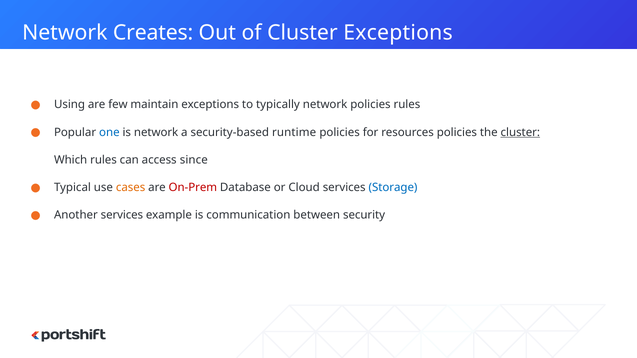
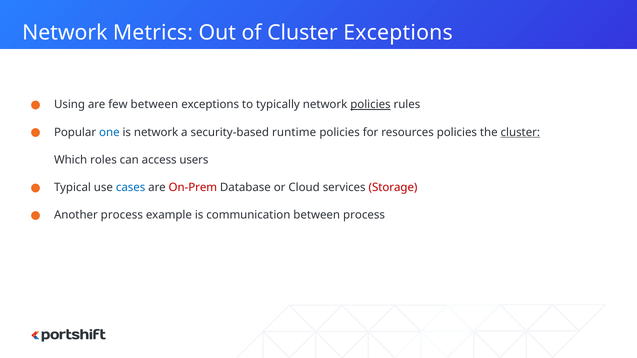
Creates: Creates -> Metrics
few maintain: maintain -> between
policies at (370, 105) underline: none -> present
Which rules: rules -> roles
since: since -> users
cases colour: orange -> blue
Storage colour: blue -> red
Another services: services -> process
between security: security -> process
